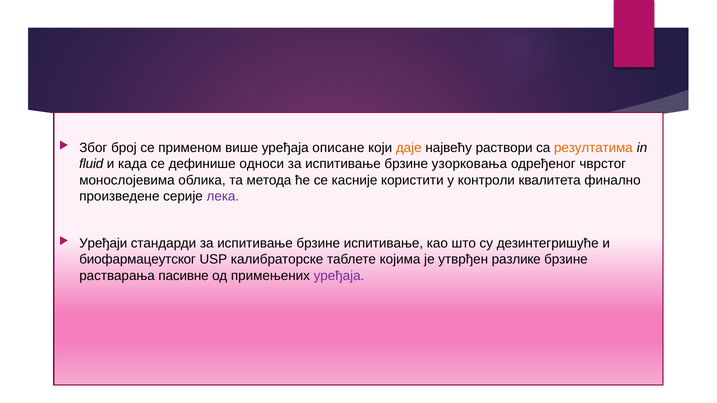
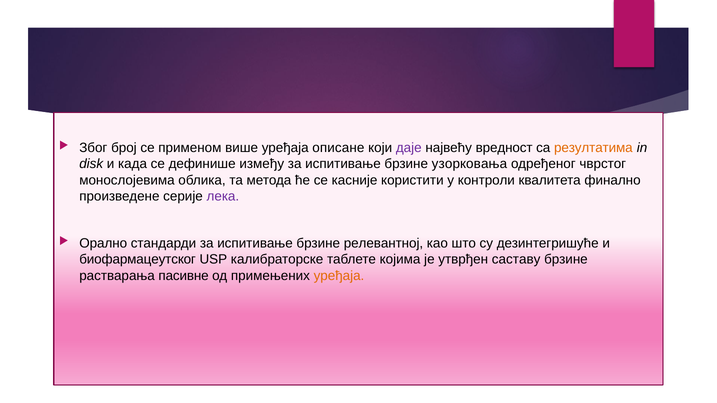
даје colour: orange -> purple
раствори: раствори -> вредност
fluid: fluid -> disk
односи: односи -> између
Уређаји: Уређаји -> Орално
брзине испитивање: испитивање -> релевантној
разлике: разлике -> саставу
уређаја at (339, 276) colour: purple -> orange
